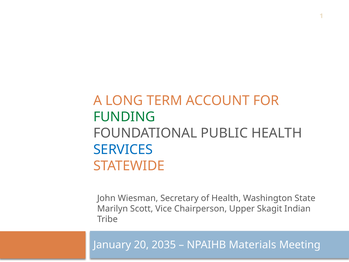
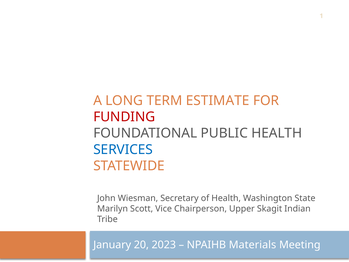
ACCOUNT: ACCOUNT -> ESTIMATE
FUNDING colour: green -> red
2035: 2035 -> 2023
